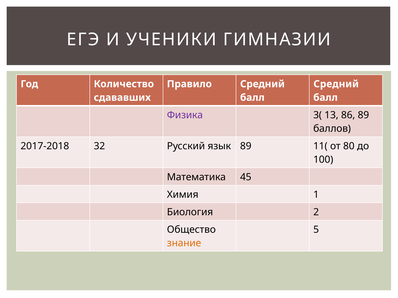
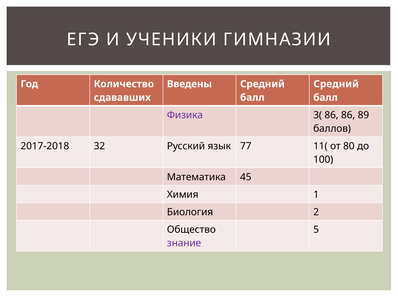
Правило: Правило -> Введены
3( 13: 13 -> 86
язык 89: 89 -> 77
знание colour: orange -> purple
